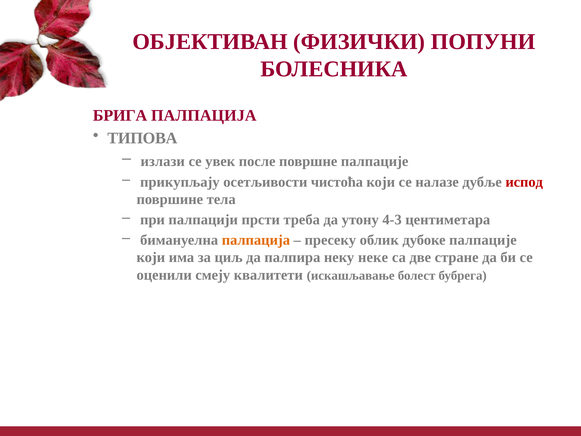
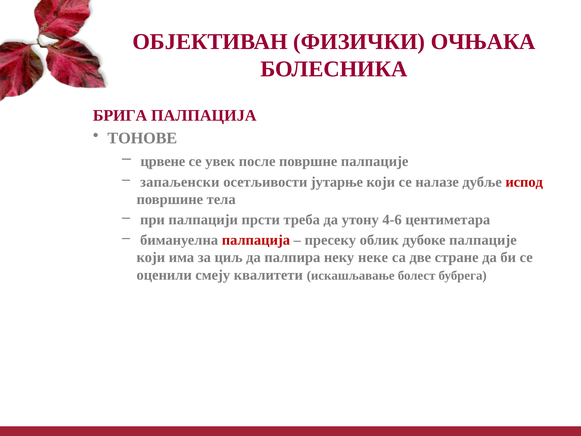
ПОПУНИ: ПОПУНИ -> ОЧЊАКА
ТИПОВА: ТИПОВА -> ТОНОВЕ
излази: излази -> црвене
прикупљају: прикупљају -> запаљенски
чистоћа: чистоћа -> јутарње
4-3: 4-3 -> 4-6
палпација at (256, 240) colour: orange -> red
